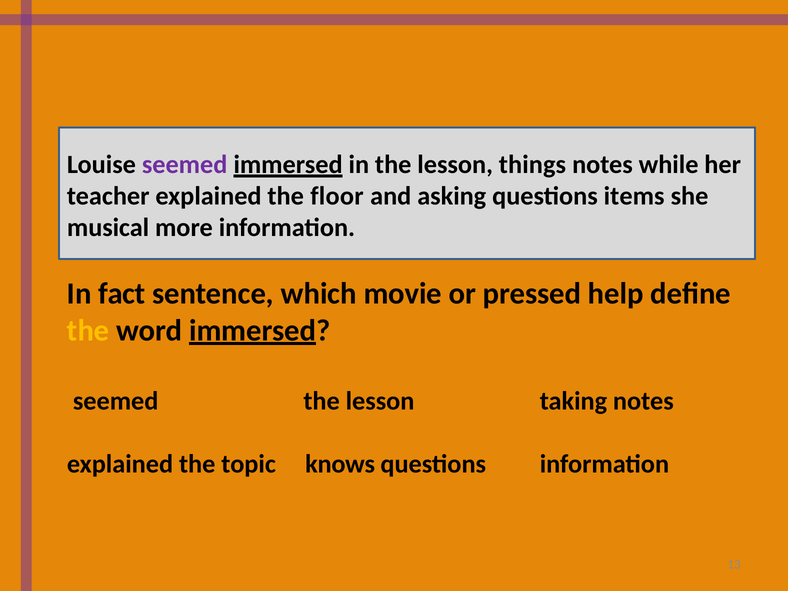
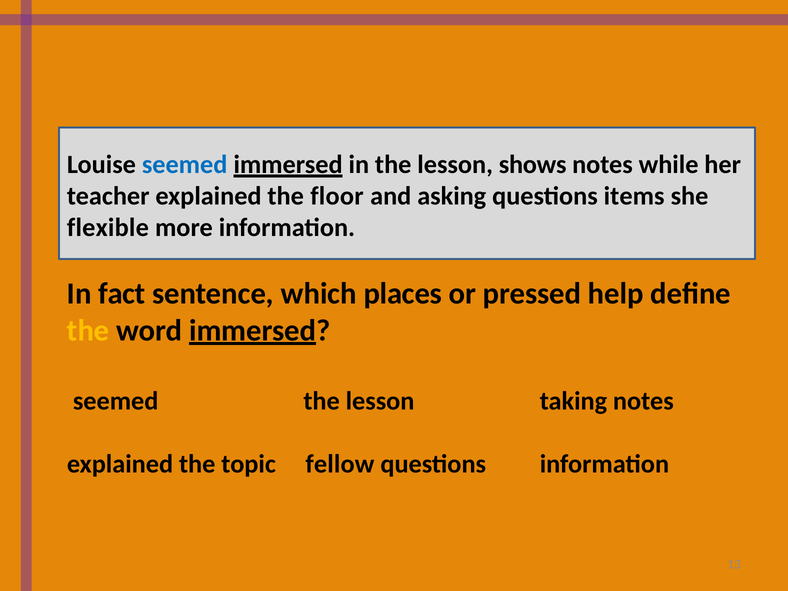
seemed at (185, 165) colour: purple -> blue
things: things -> shows
musical: musical -> flexible
movie: movie -> places
knows: knows -> fellow
